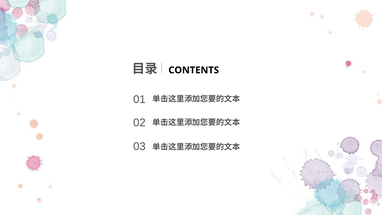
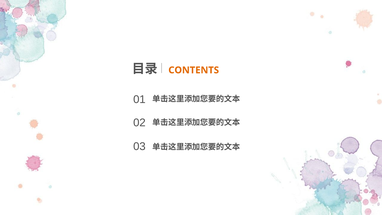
CONTENTS colour: black -> orange
